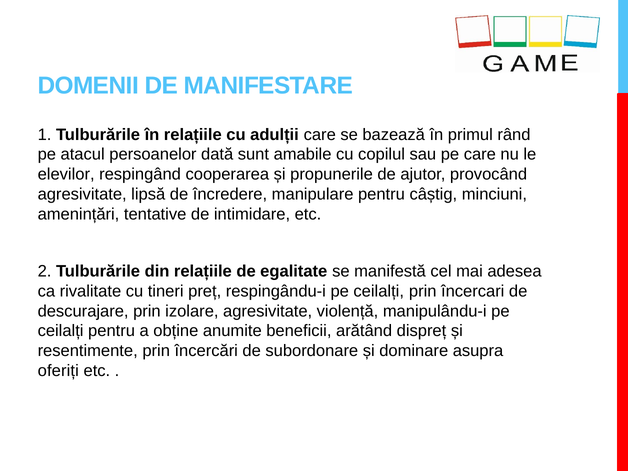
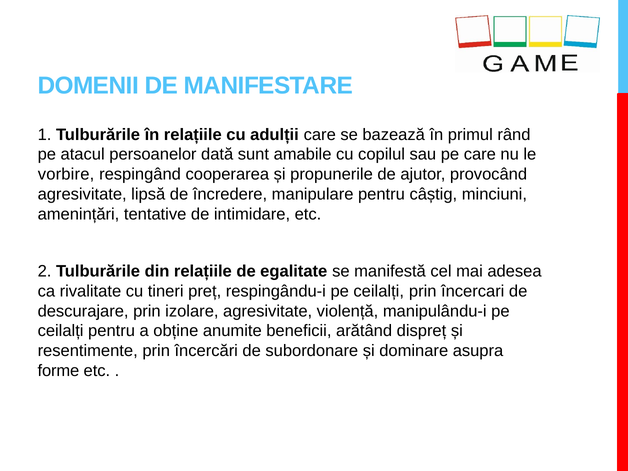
elevilor: elevilor -> vorbire
oferiți: oferiți -> forme
